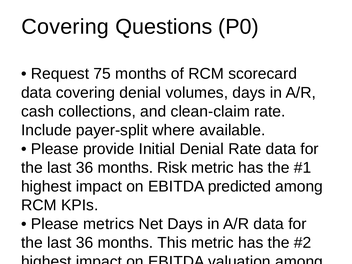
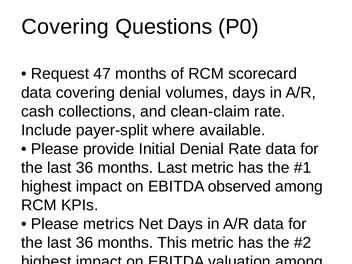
75: 75 -> 47
months Risk: Risk -> Last
predicted: predicted -> observed
